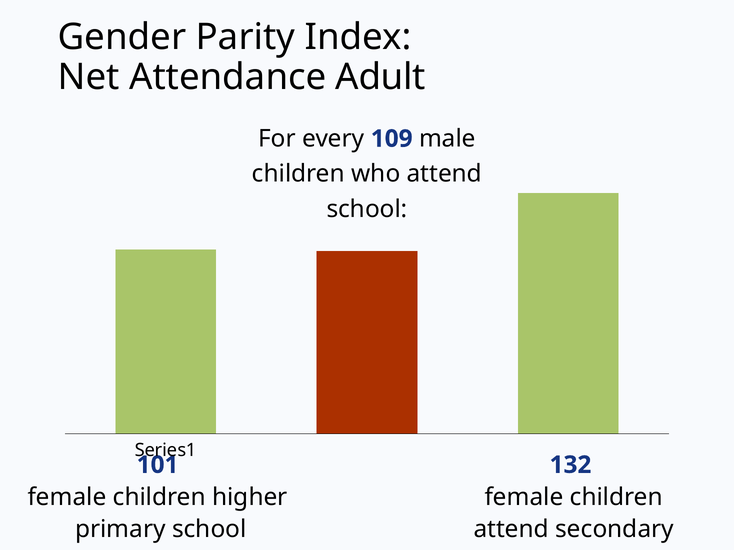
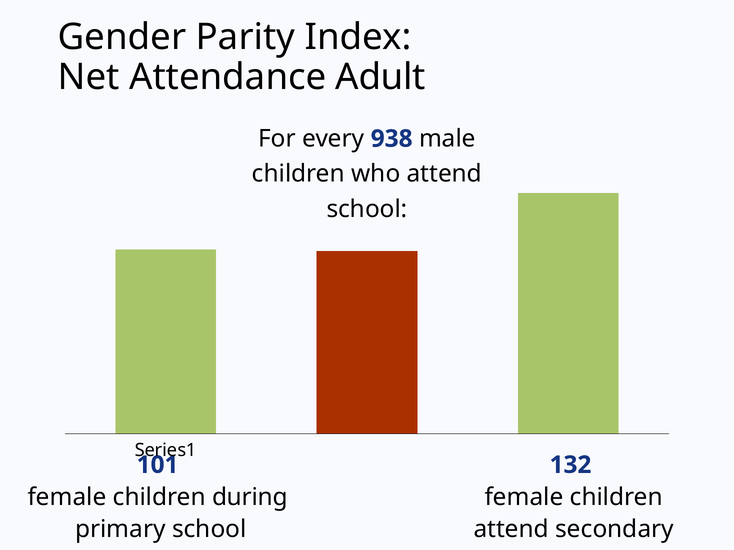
109: 109 -> 938
higher: higher -> during
